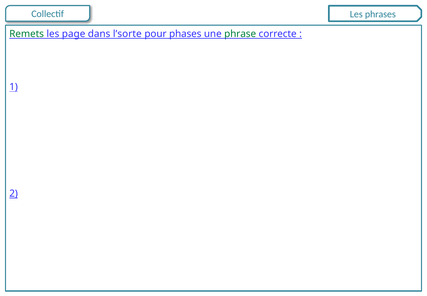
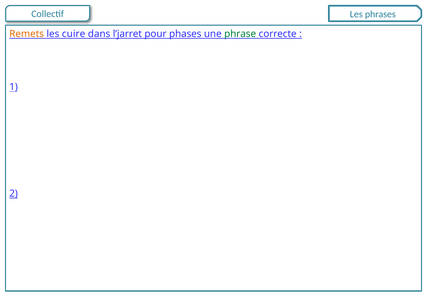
Remets colour: green -> orange
page: page -> cuire
l’sorte: l’sorte -> l’jarret
